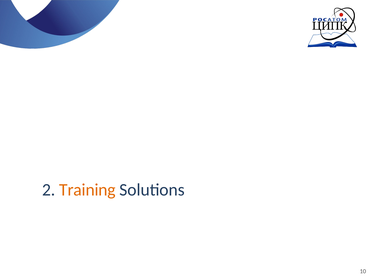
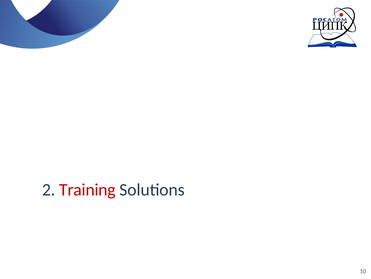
Training colour: orange -> red
